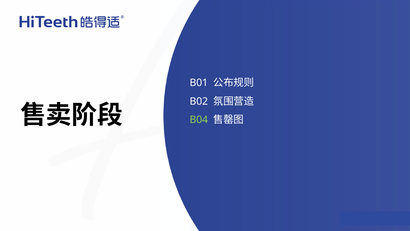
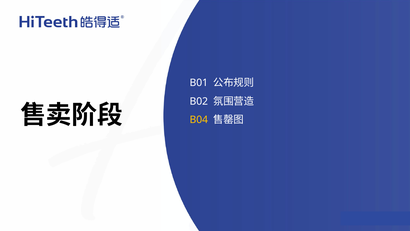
B04 colour: light green -> yellow
